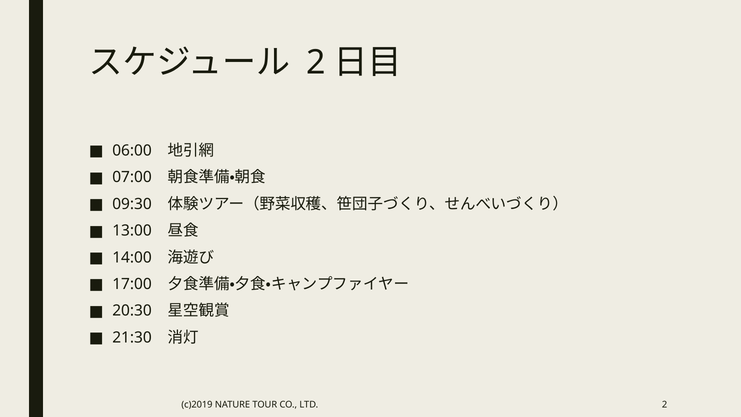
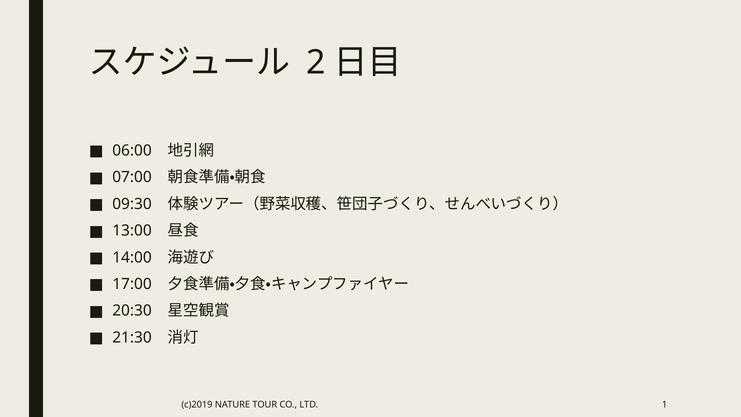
LTD 2: 2 -> 1
